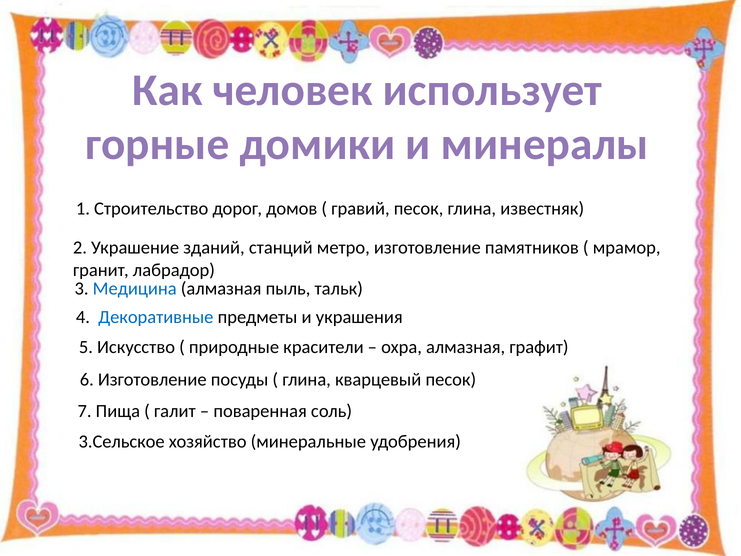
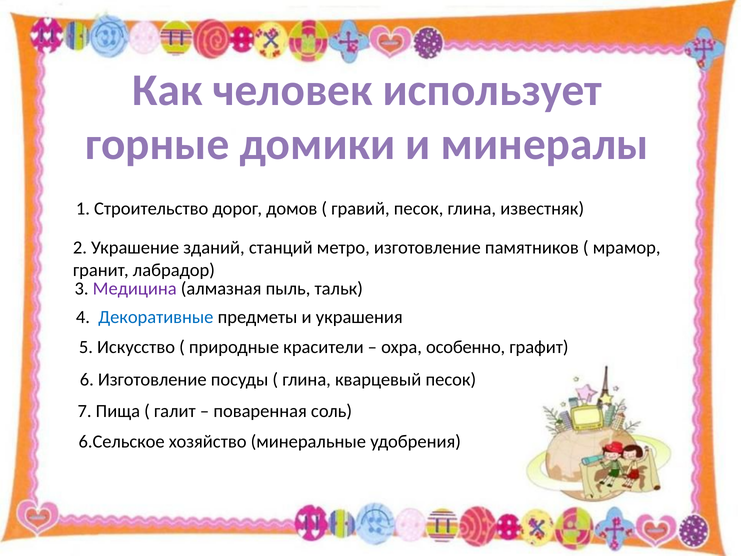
Медицина colour: blue -> purple
охра алмазная: алмазная -> особенно
3.Сельское: 3.Сельское -> 6.Сельское
